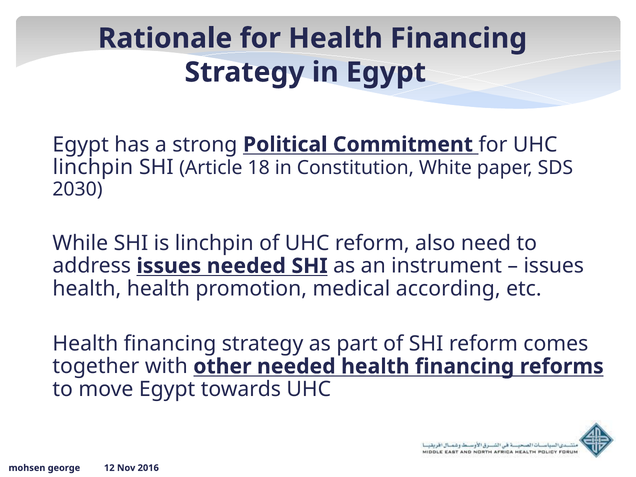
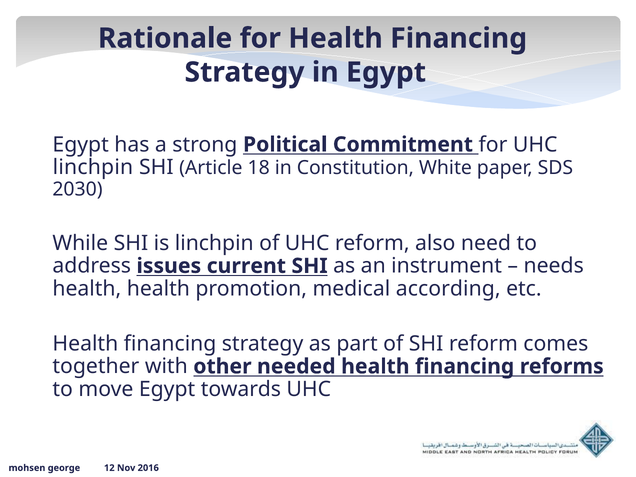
issues needed: needed -> current
issues at (554, 266): issues -> needs
